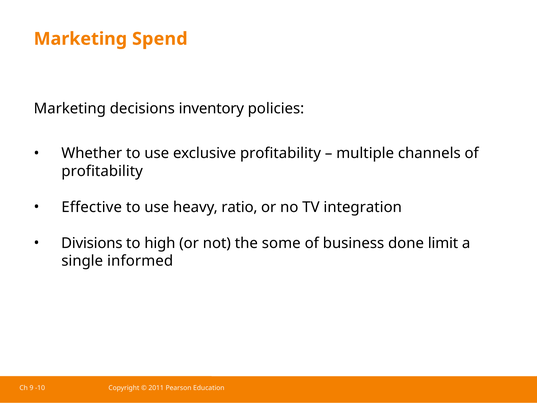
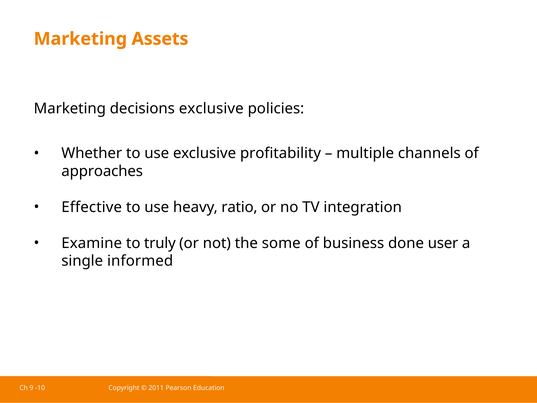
Spend: Spend -> Assets
decisions inventory: inventory -> exclusive
profitability at (102, 171): profitability -> approaches
Divisions: Divisions -> Examine
high: high -> truly
limit: limit -> user
